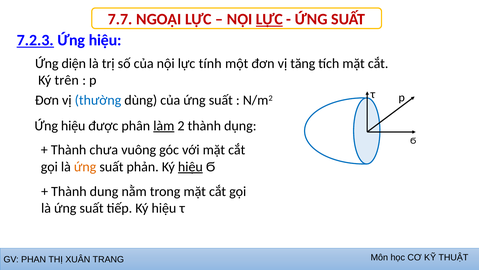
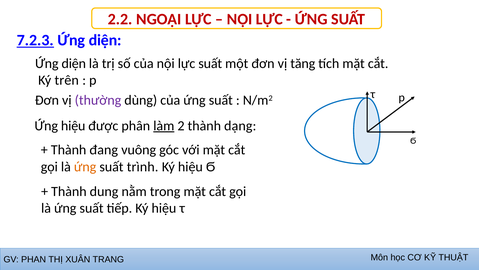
7.7: 7.7 -> 2.2
LỰC at (269, 19) underline: present -> none
hiệu at (105, 40): hiệu -> diện
lực tính: tính -> suất
thường colour: blue -> purple
dụng: dụng -> dạng
chưa: chưa -> đang
phản: phản -> trình
hiệu at (190, 166) underline: present -> none
